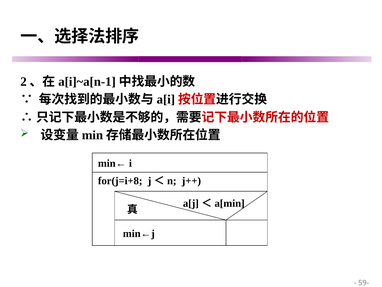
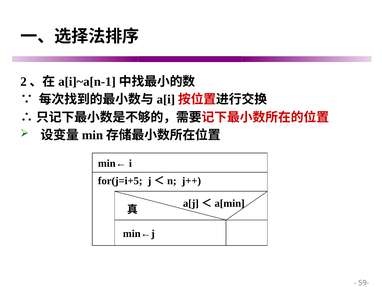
for(j=i+8: for(j=i+8 -> for(j=i+5
